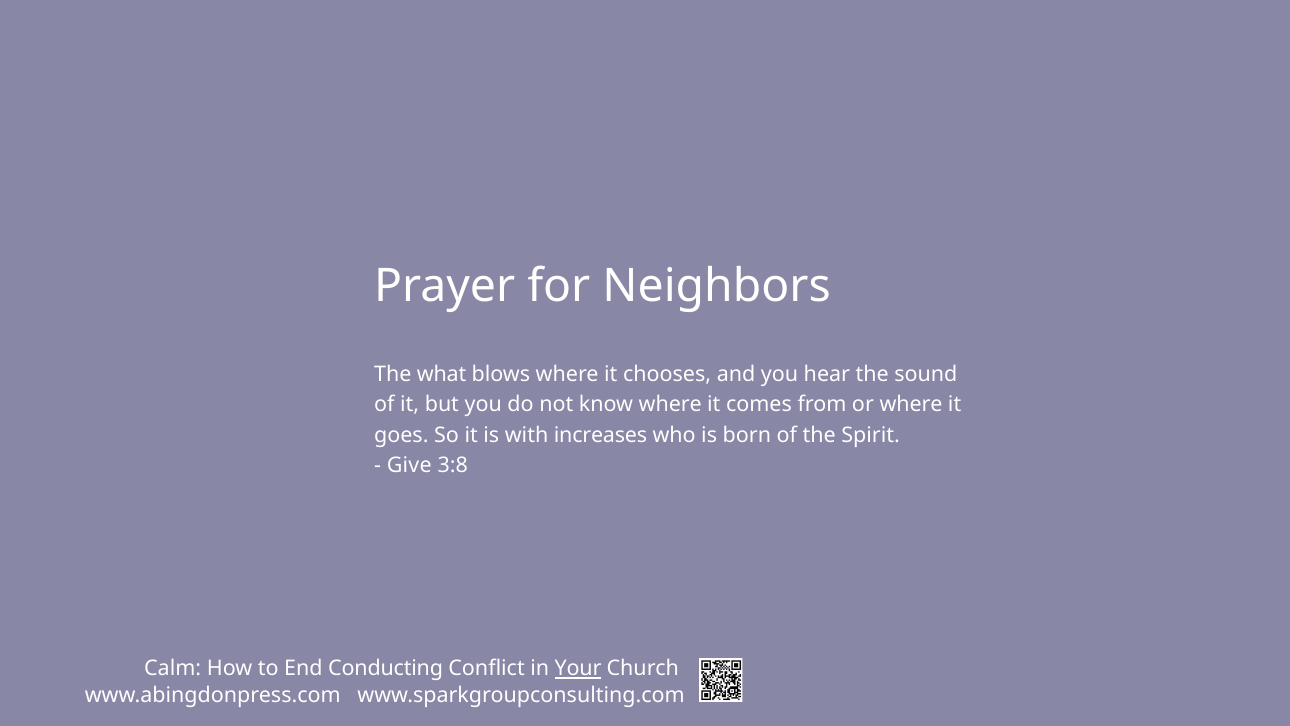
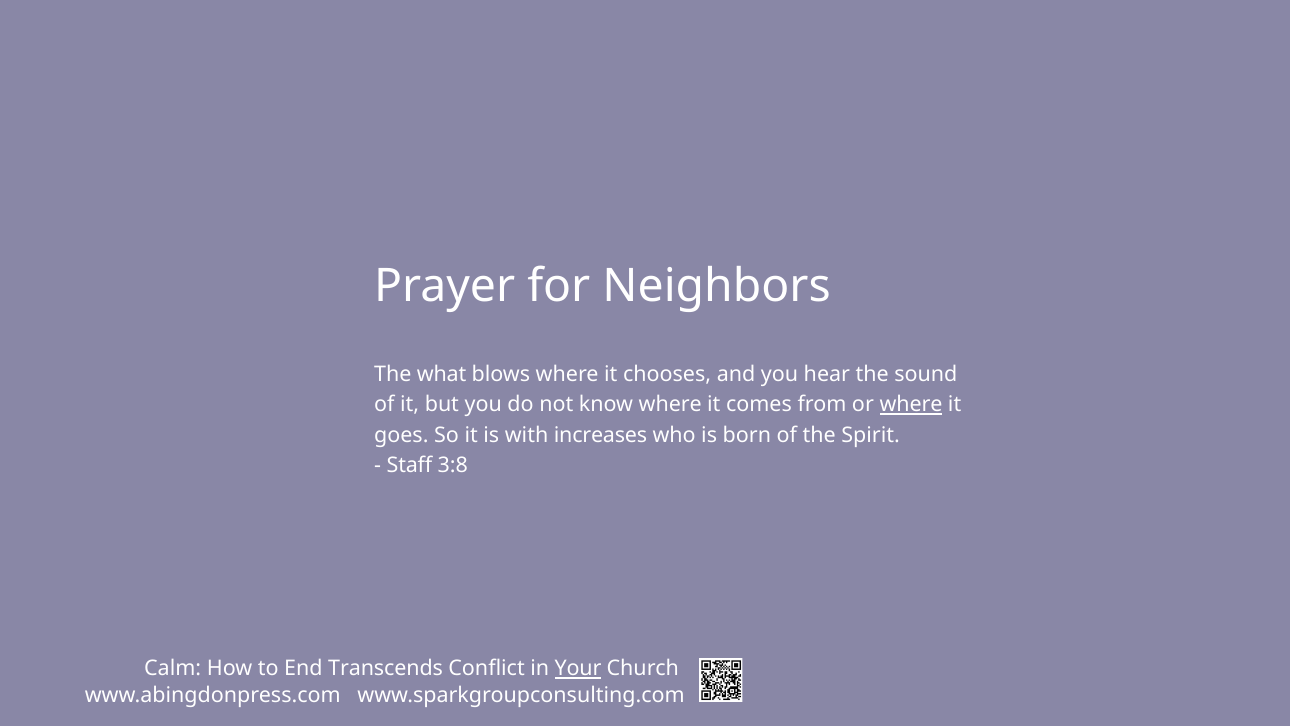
where at (911, 405) underline: none -> present
Give: Give -> Staff
Conducting: Conducting -> Transcends
